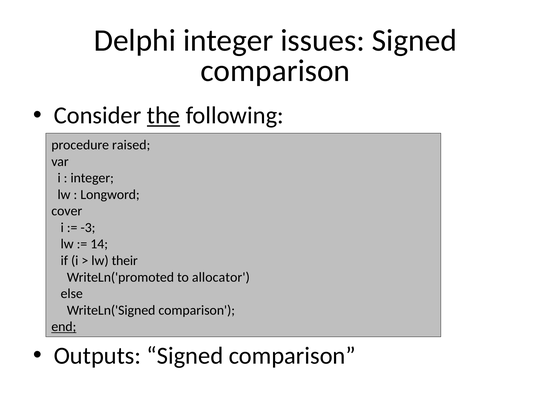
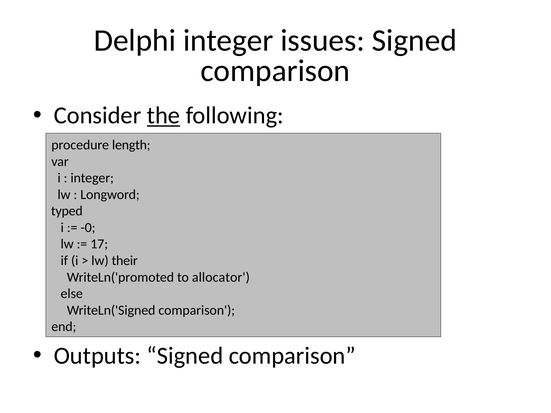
raised: raised -> length
cover: cover -> typed
-3: -3 -> -0
14: 14 -> 17
end underline: present -> none
